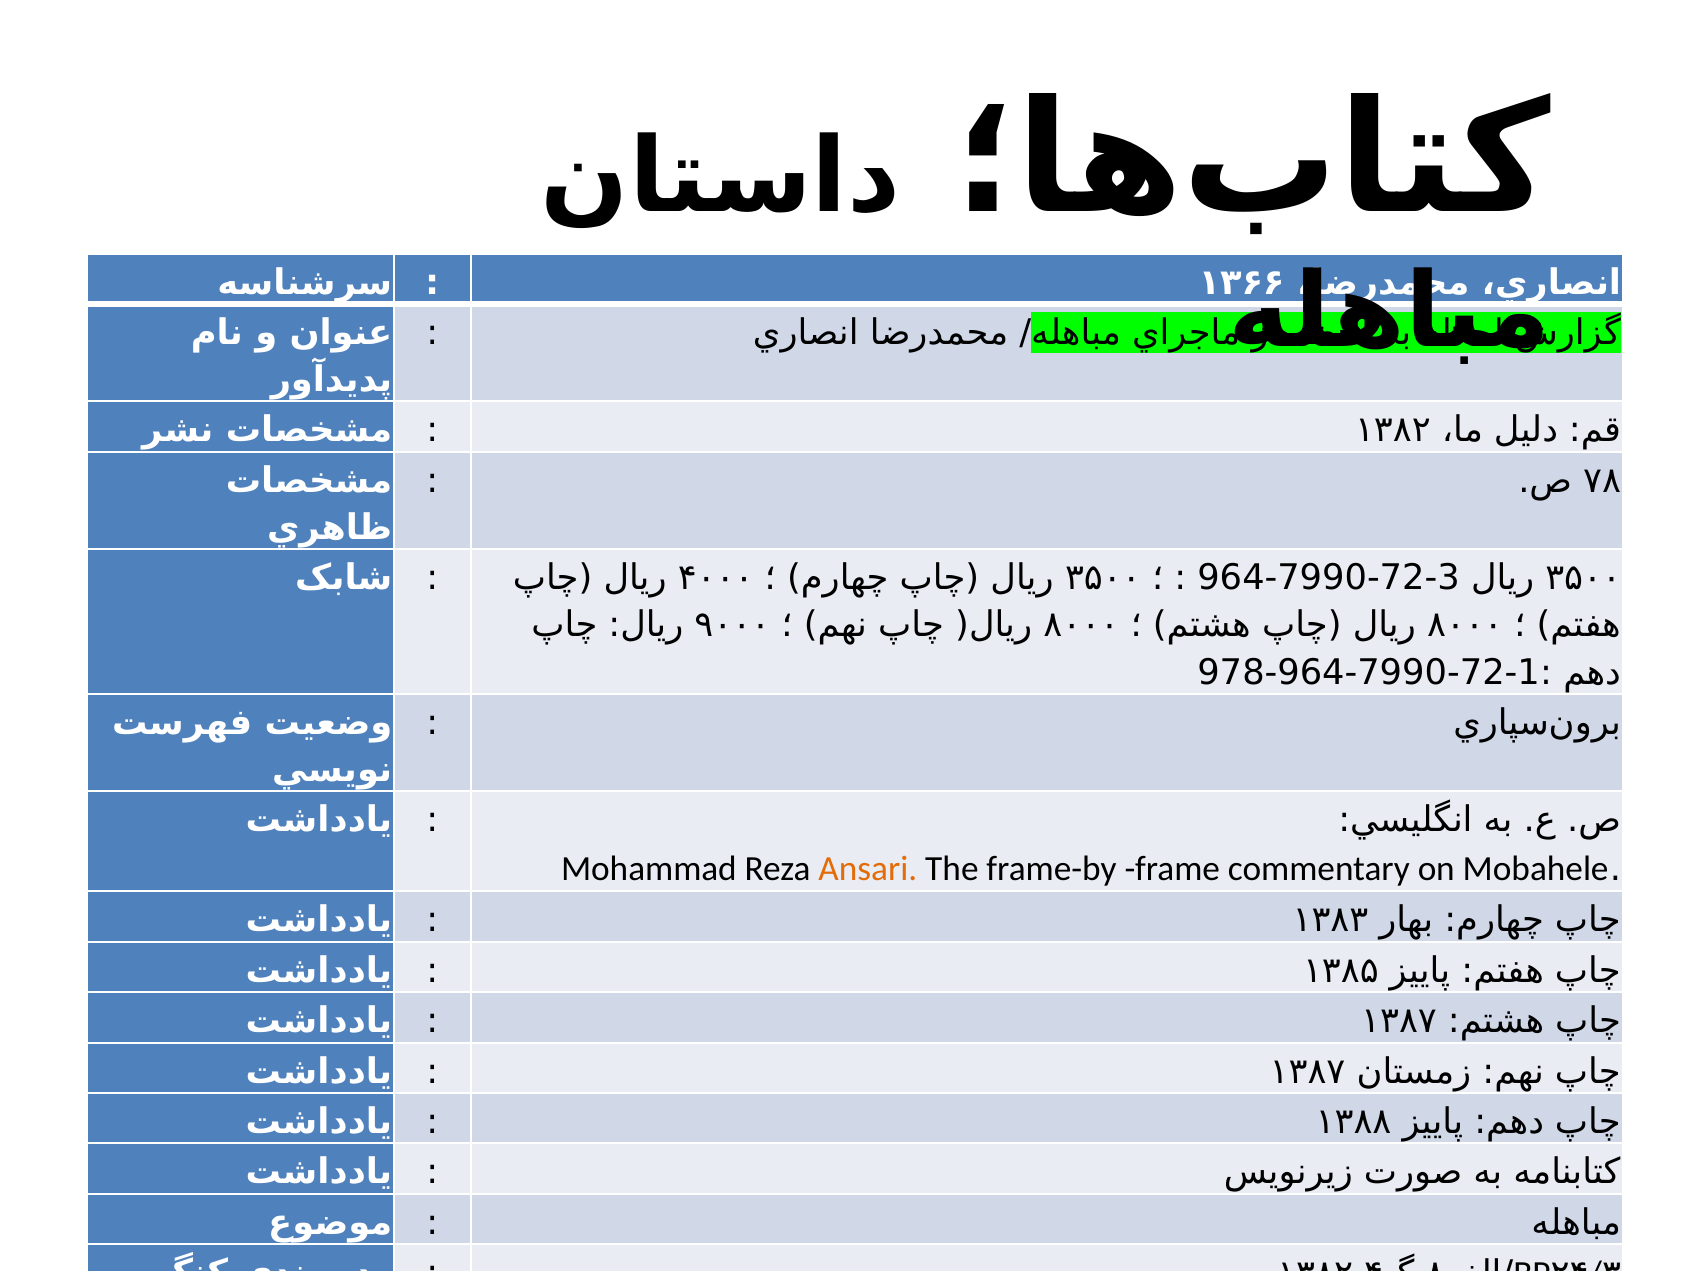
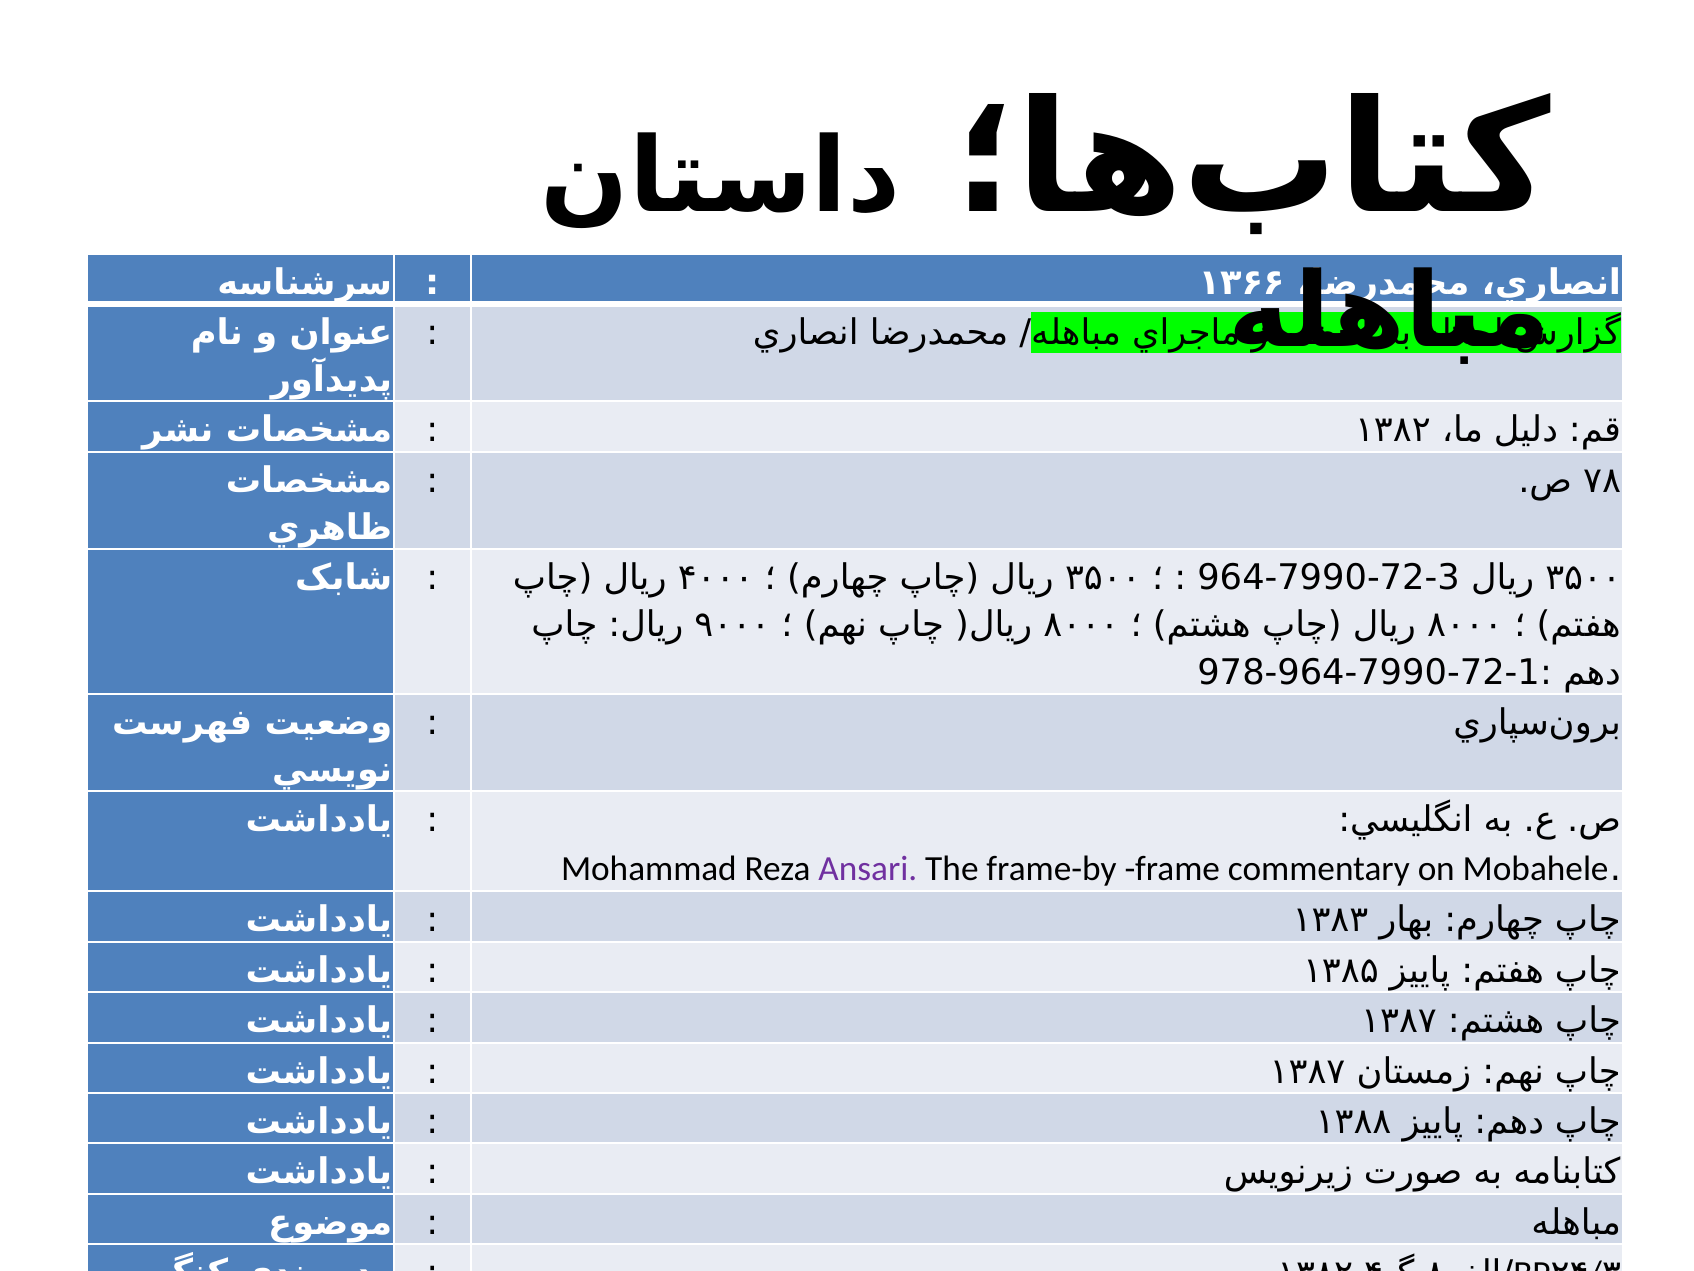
Ansari colour: orange -> purple
